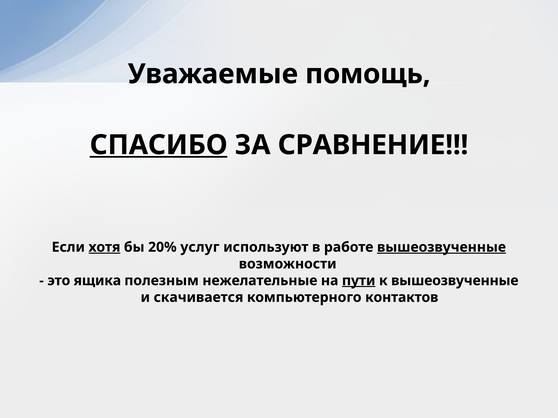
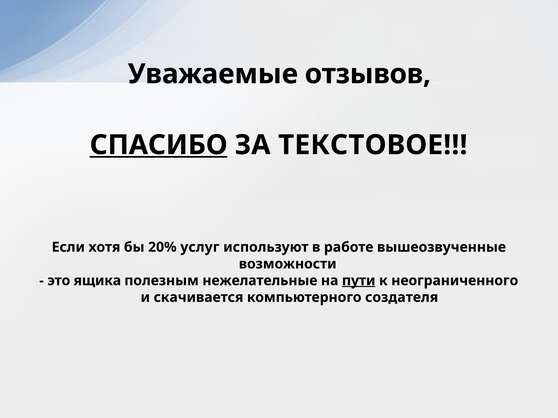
помощь: помощь -> отзывов
СРАВНЕНИЕ: СРАВНЕНИЕ -> ТЕКСТОВОЕ
хотя underline: present -> none
вышеозвученные at (442, 247) underline: present -> none
к вышеозвученные: вышеозвученные -> неограниченного
контактов: контактов -> создателя
